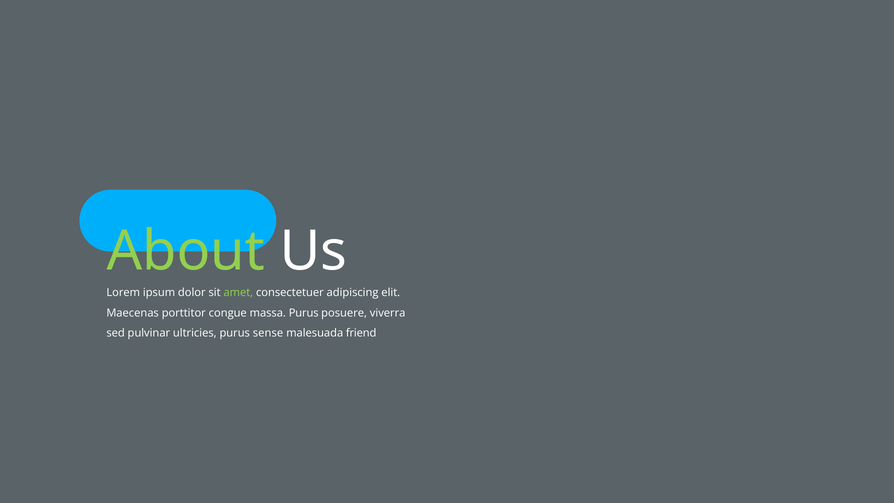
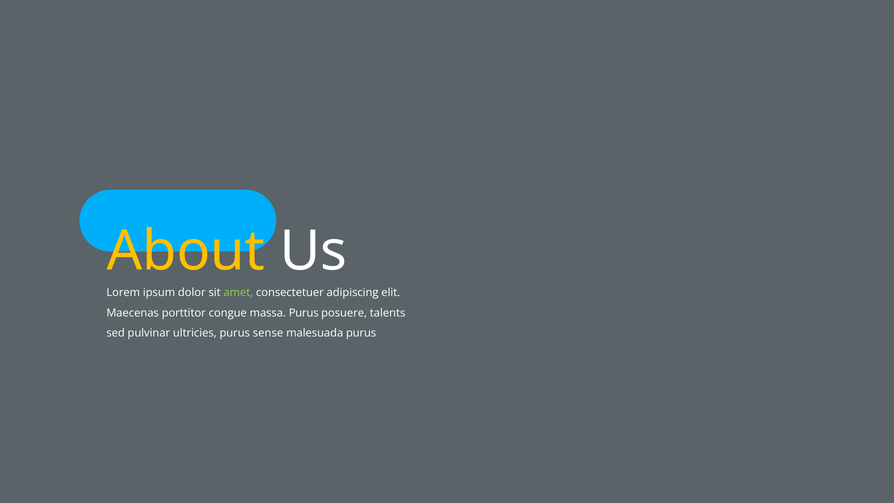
About colour: light green -> yellow
viverra: viverra -> talents
malesuada friend: friend -> purus
